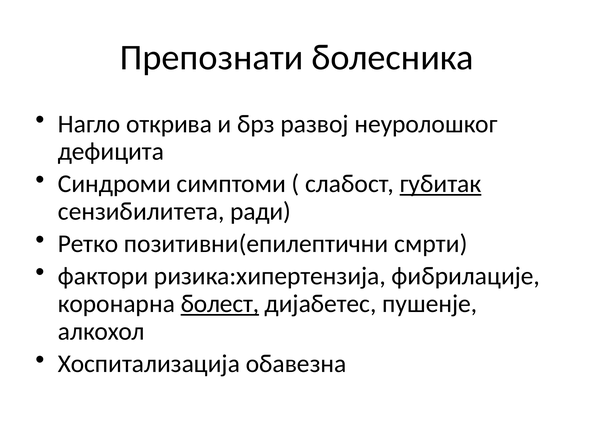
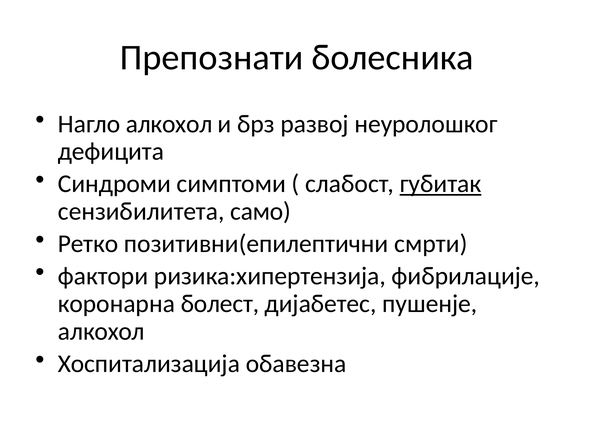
Нагло открива: открива -> алкохол
ради: ради -> само
болест underline: present -> none
